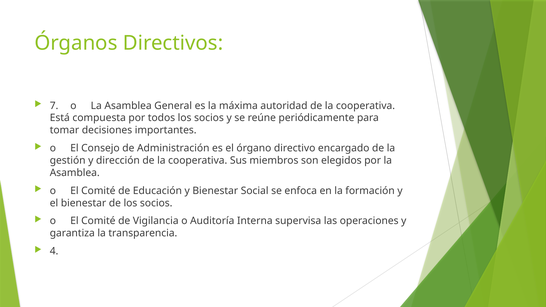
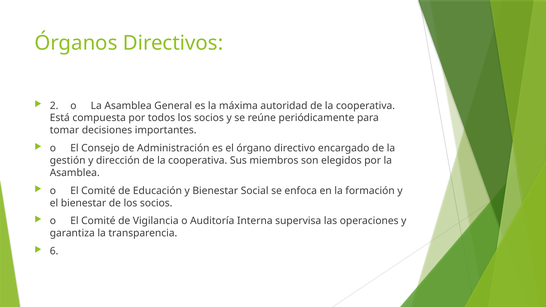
7: 7 -> 2
4: 4 -> 6
